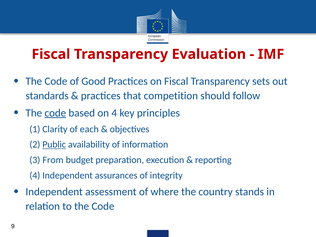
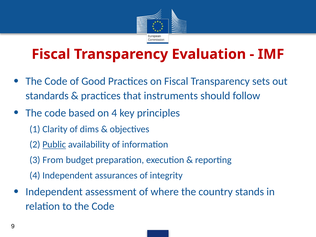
competition: competition -> instruments
code at (55, 113) underline: present -> none
each: each -> dims
